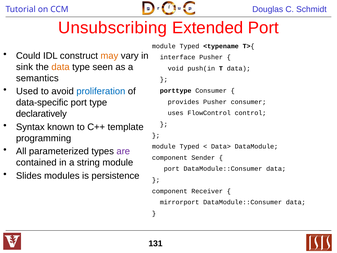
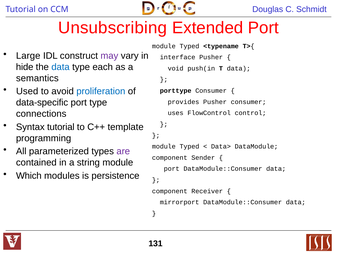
Could: Could -> Large
may colour: orange -> purple
sink: sink -> hide
data at (61, 67) colour: orange -> blue
seen: seen -> each
declaratively: declaratively -> connections
Syntax known: known -> tutorial
Slides: Slides -> Which
